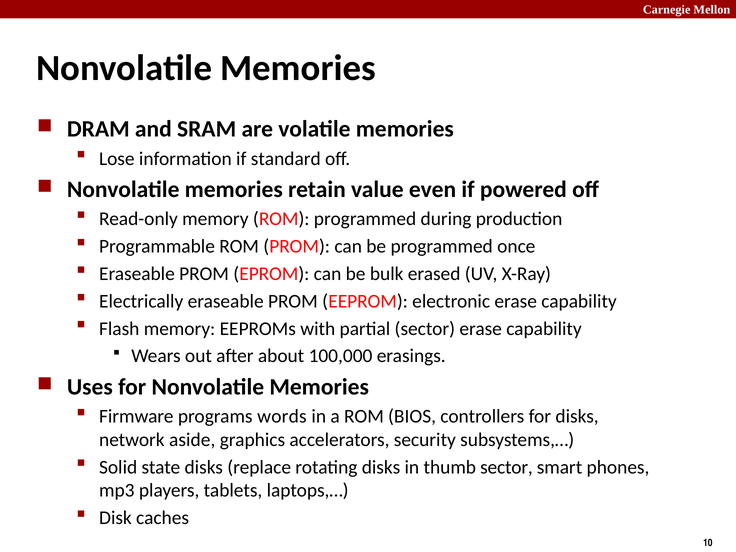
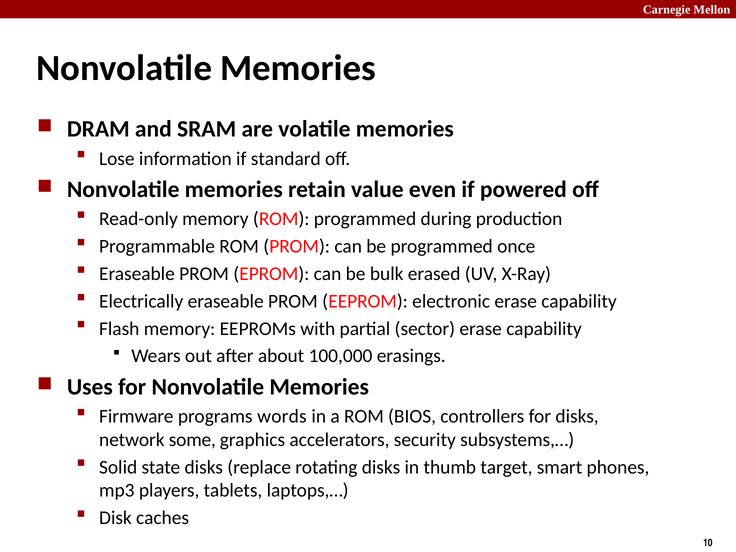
aside: aside -> some
thumb sector: sector -> target
